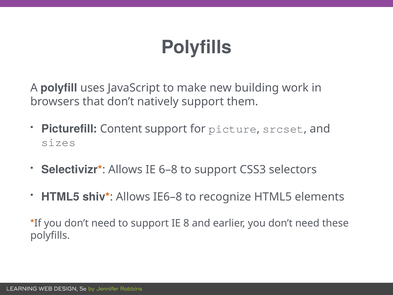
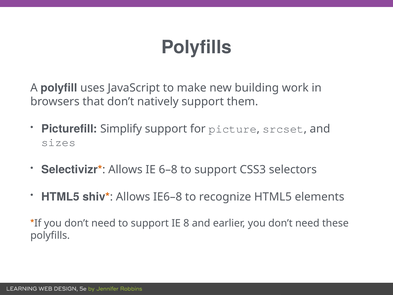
Content: Content -> Simplify
